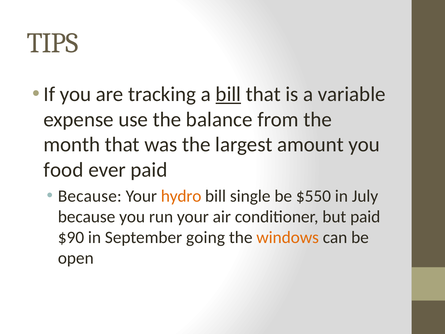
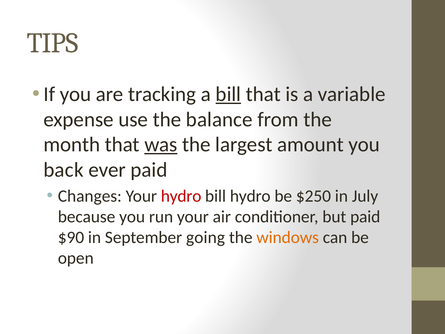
was underline: none -> present
food: food -> back
Because at (90, 196): Because -> Changes
hydro at (181, 196) colour: orange -> red
bill single: single -> hydro
$550: $550 -> $250
